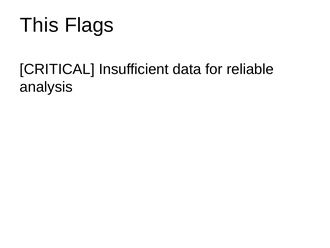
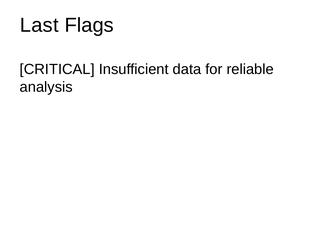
This: This -> Last
